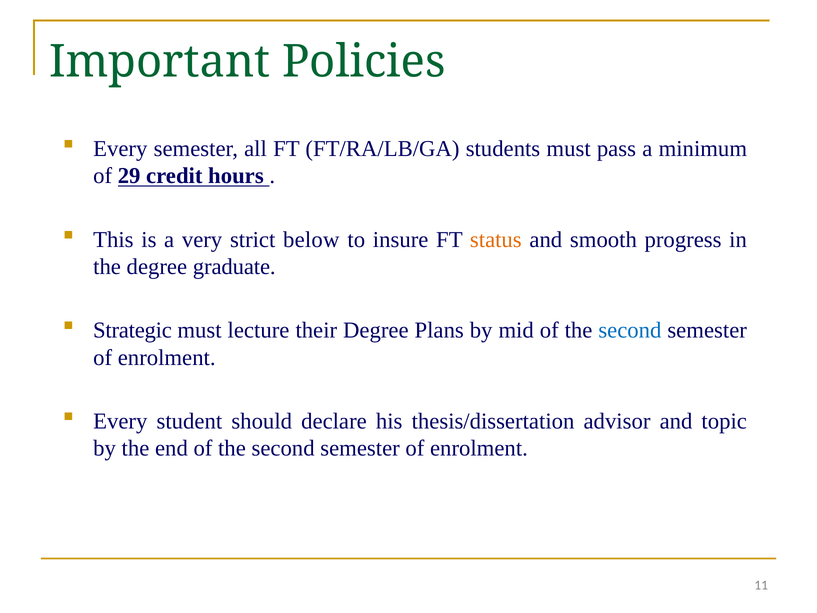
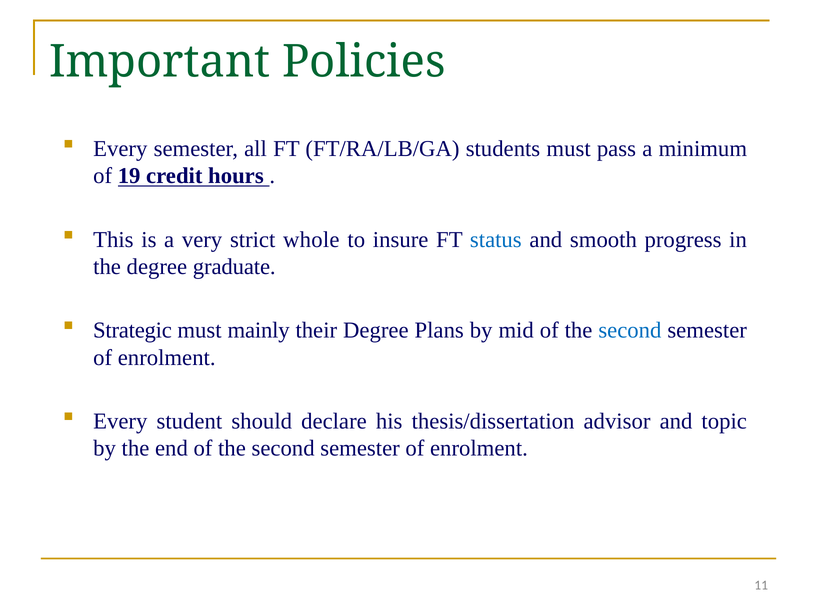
29: 29 -> 19
below: below -> whole
status colour: orange -> blue
lecture: lecture -> mainly
